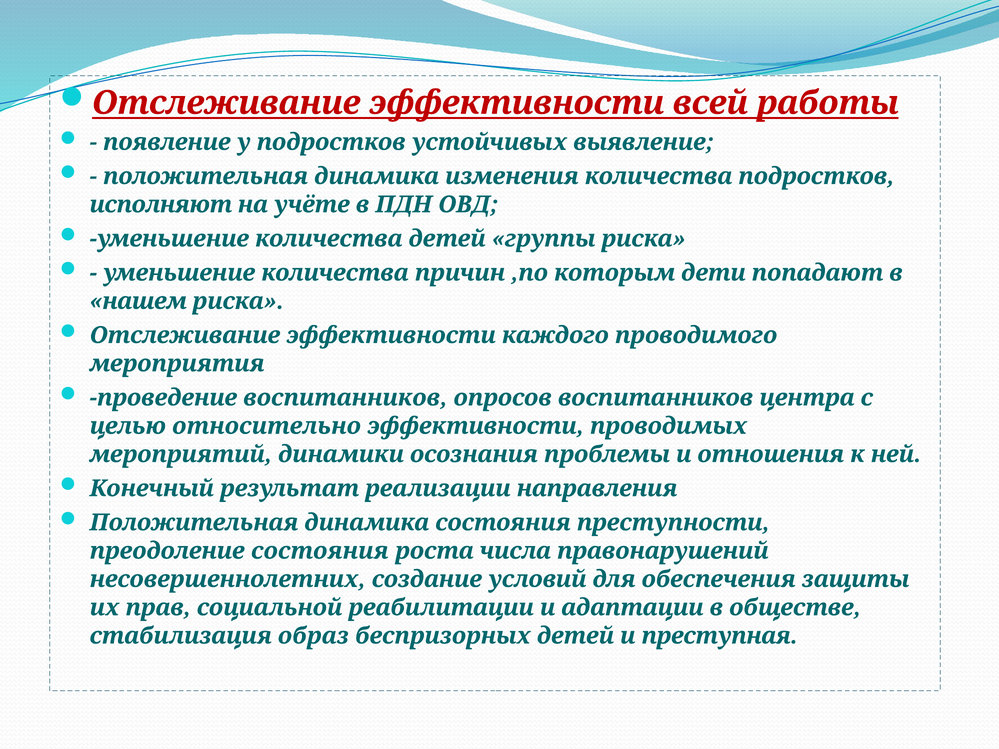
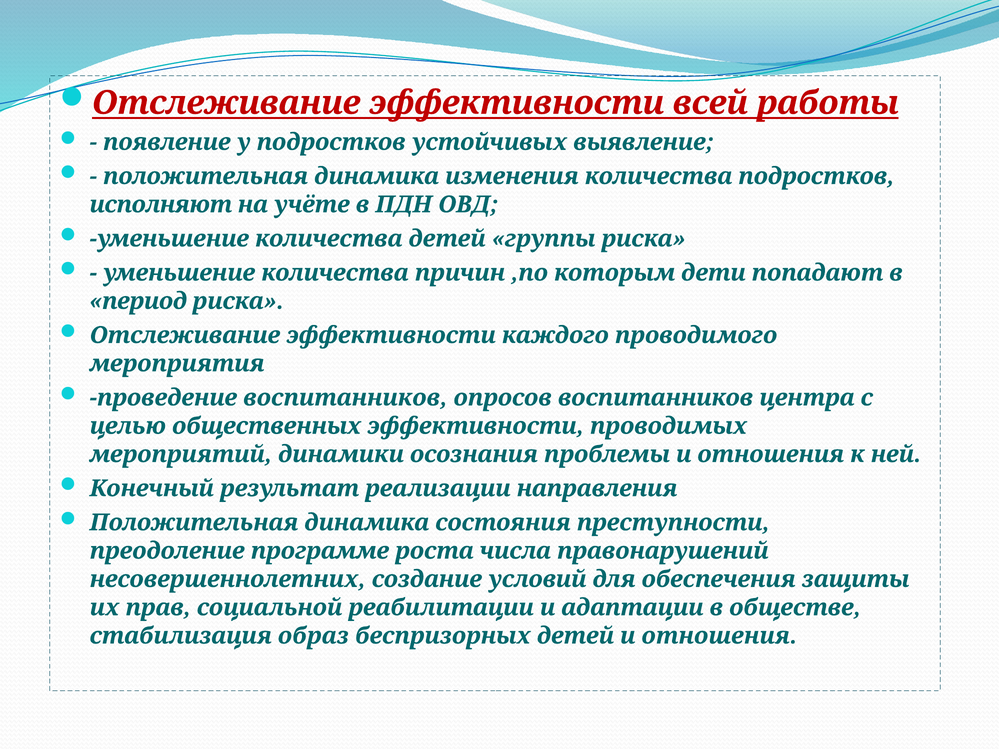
нашем: нашем -> период
относительно: относительно -> общественных
преодоление состояния: состояния -> программе
детей и преступная: преступная -> отношения
